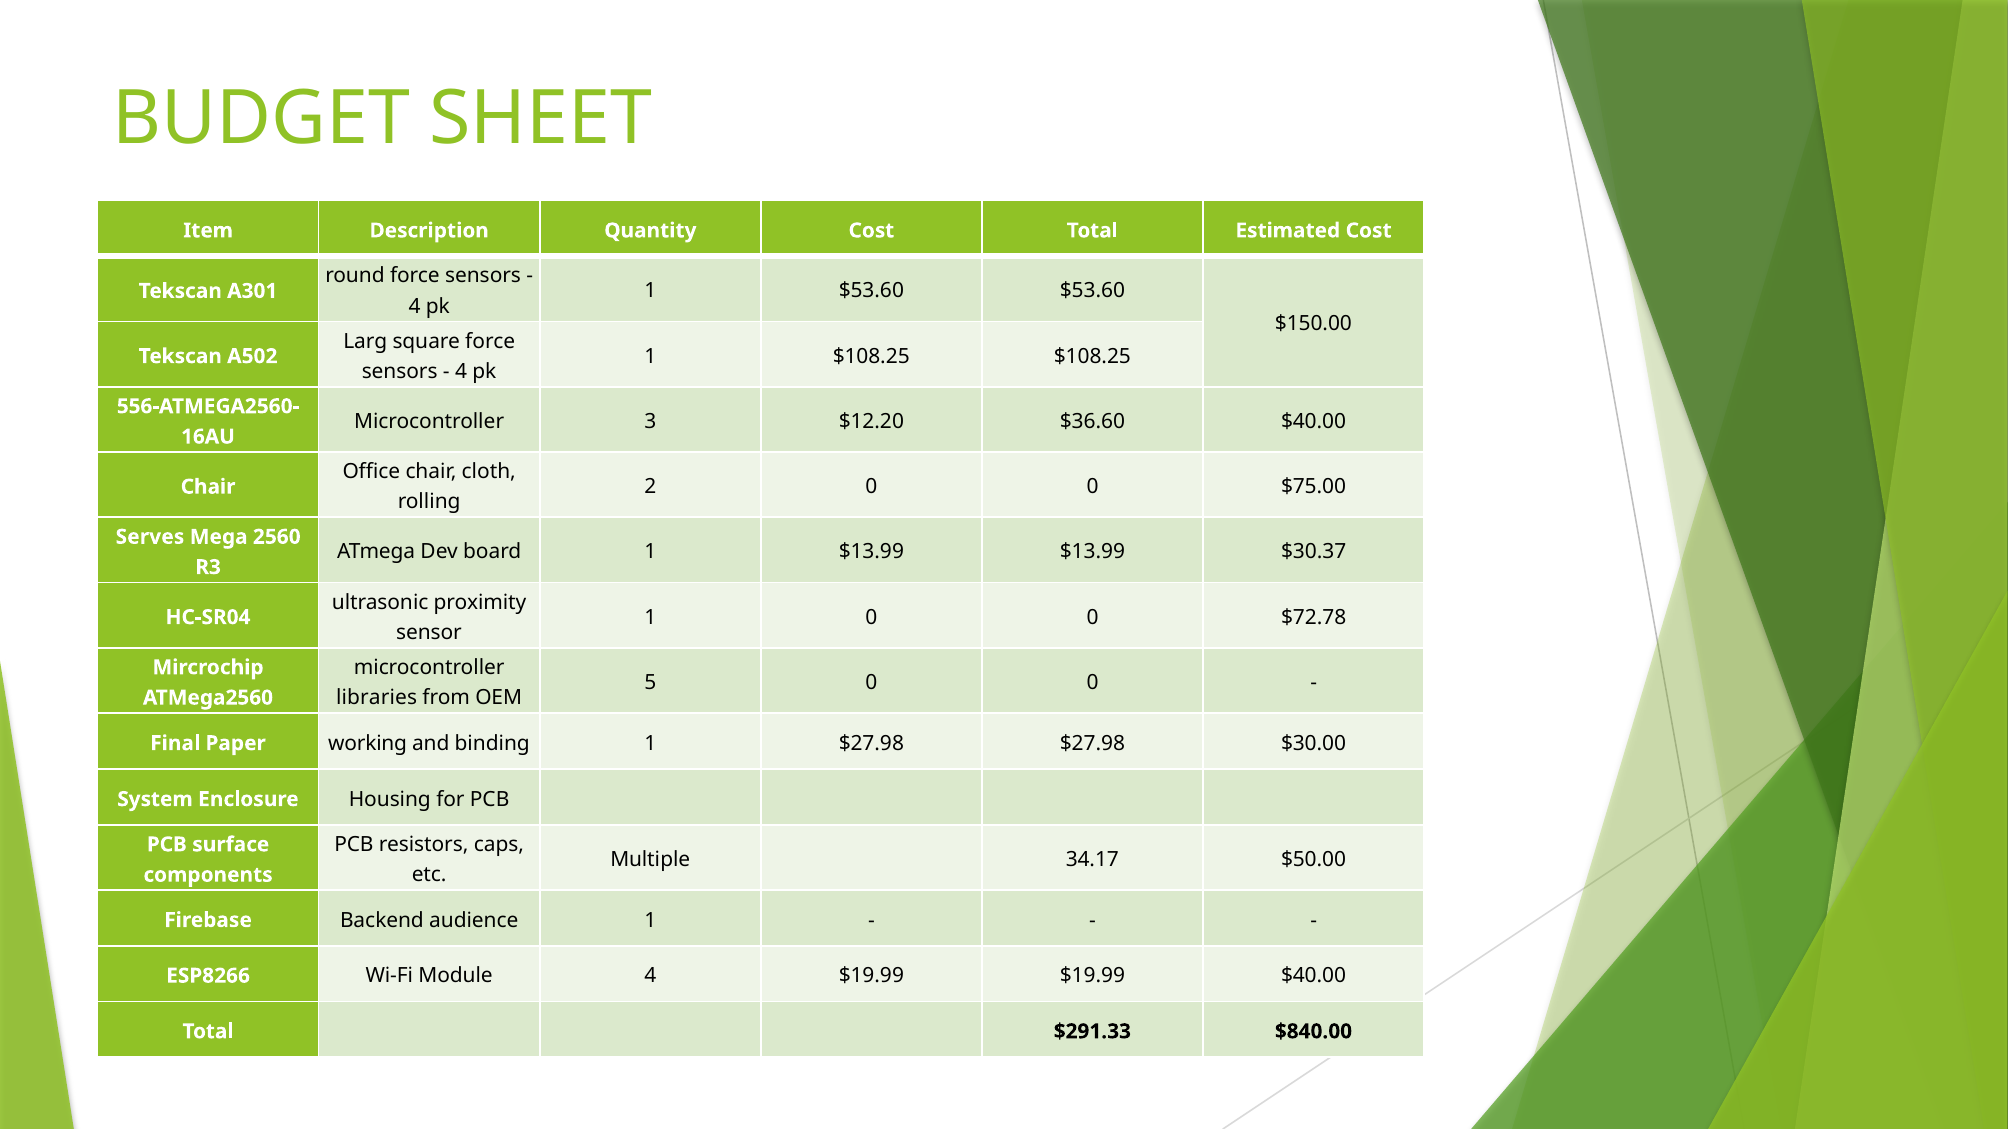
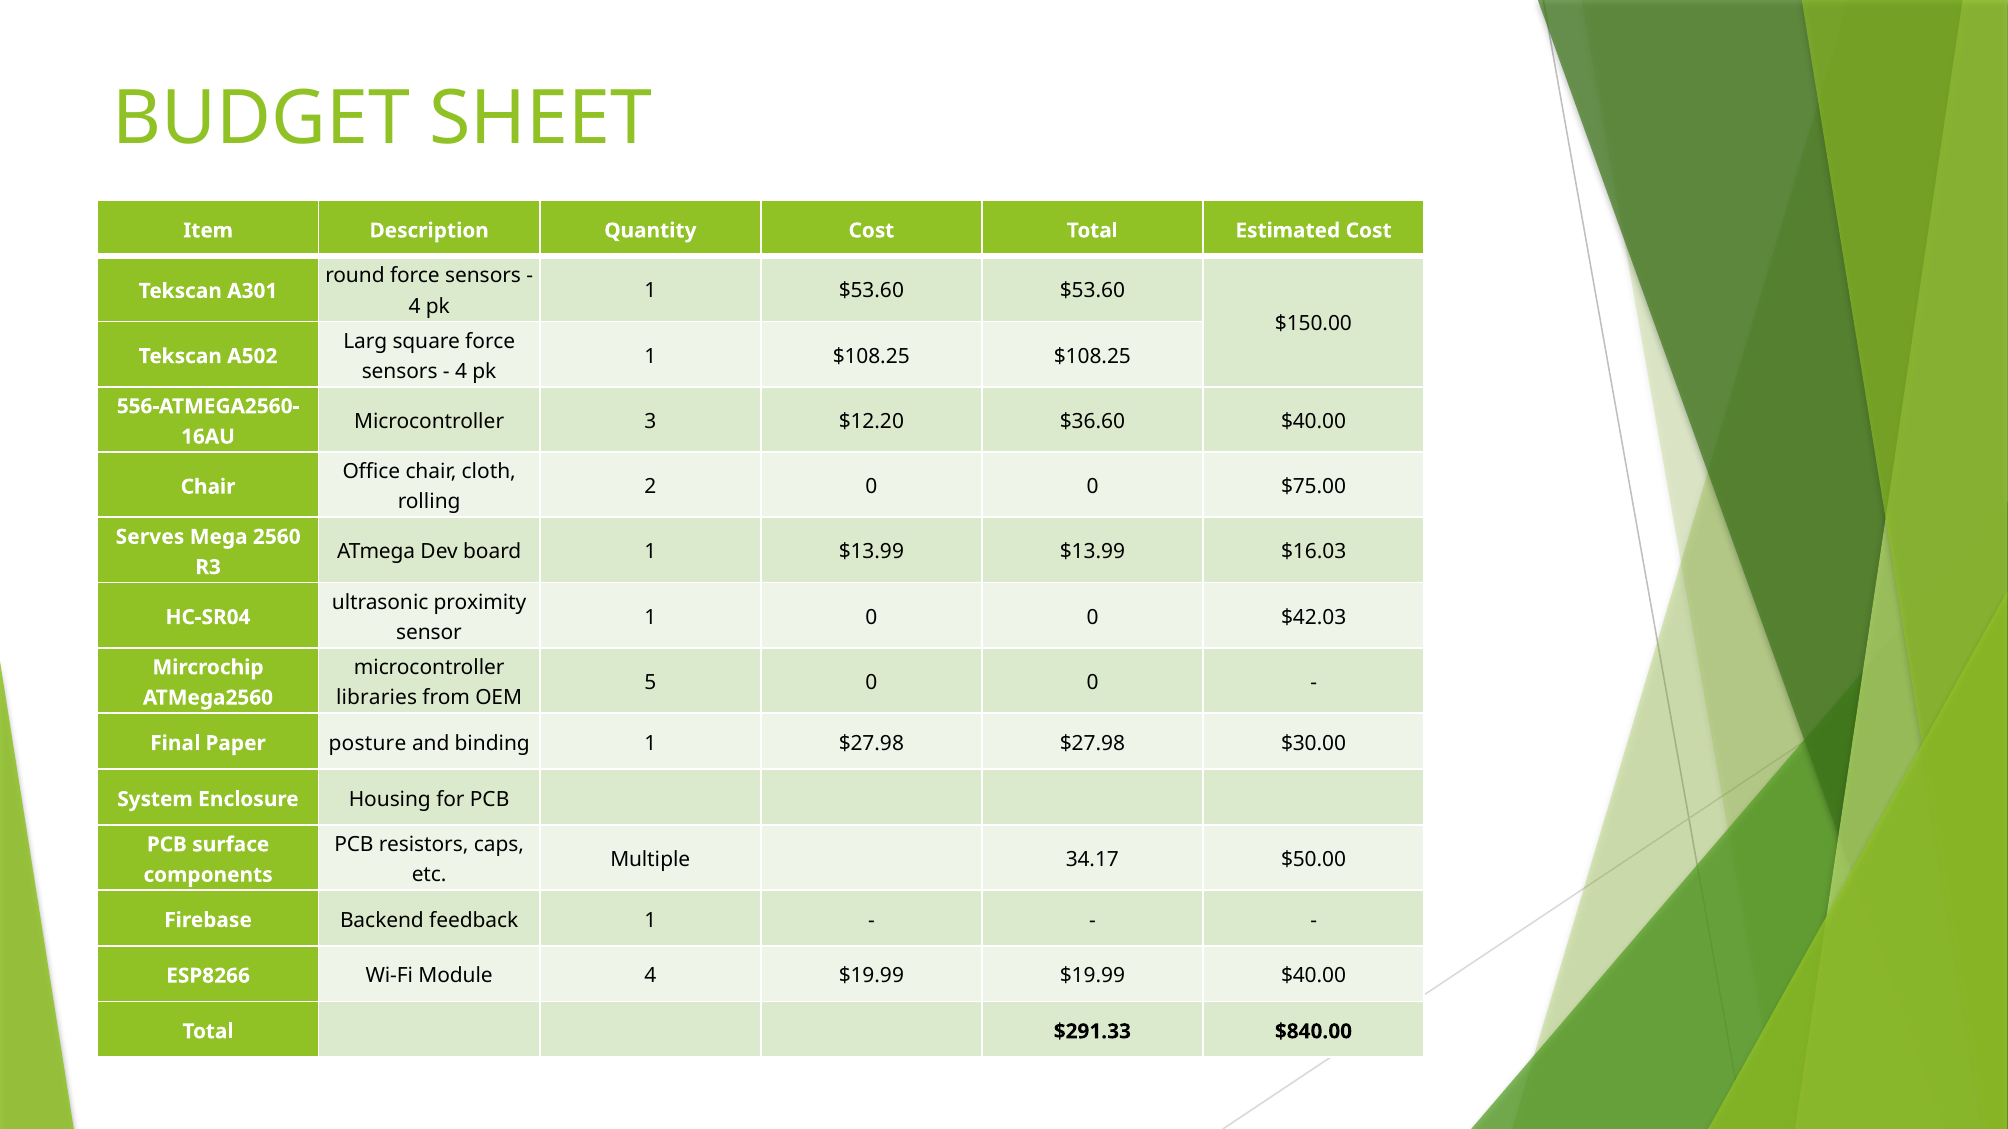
$30.37: $30.37 -> $16.03
$72.78: $72.78 -> $42.03
working: working -> posture
audience: audience -> feedback
